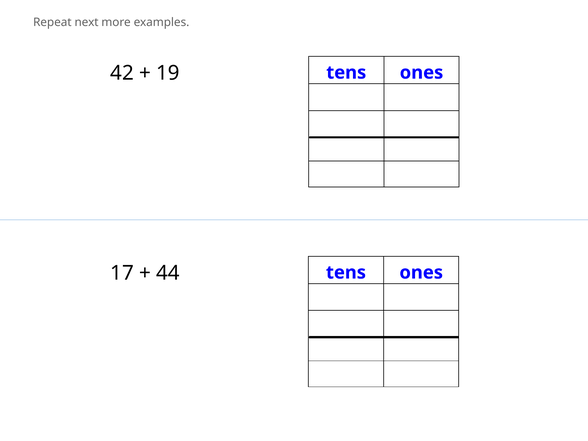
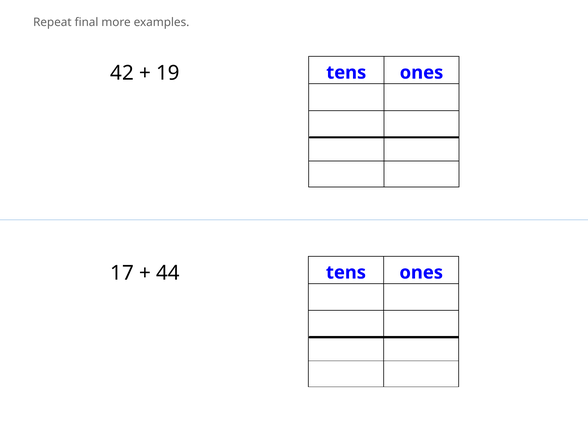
next: next -> final
